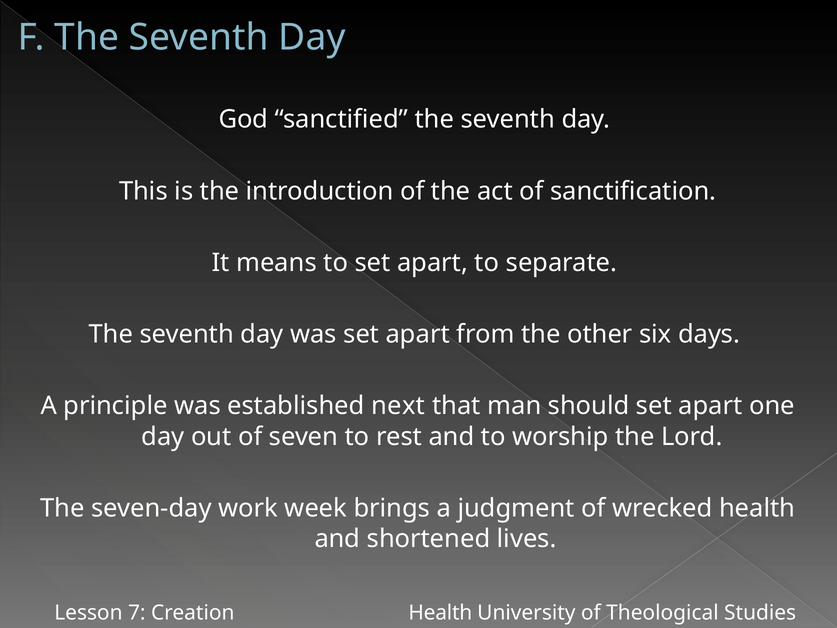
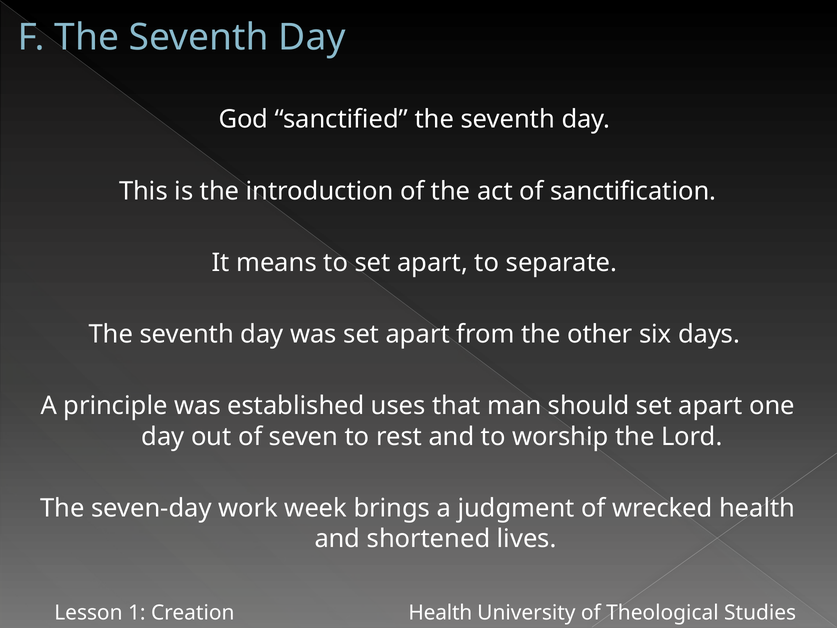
next: next -> uses
7: 7 -> 1
